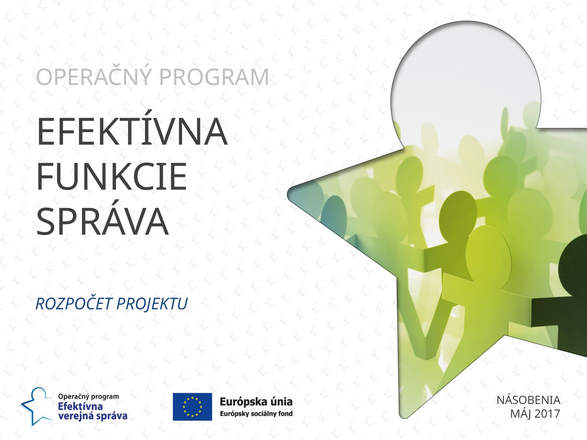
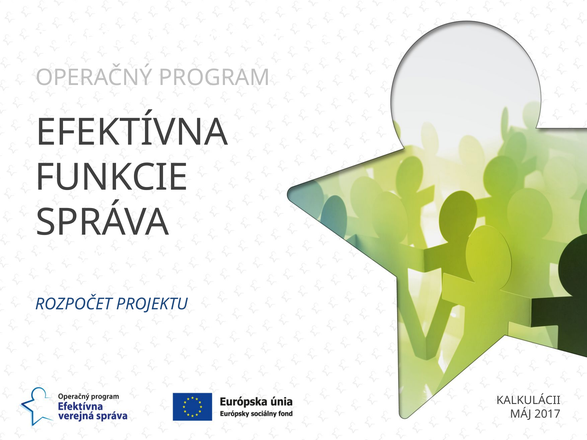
NÁSOBENIA: NÁSOBENIA -> KALKULÁCII
